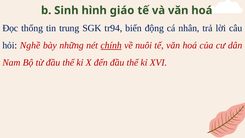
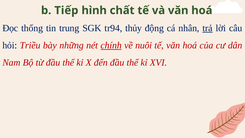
Sinh: Sinh -> Tiếp
giáo: giáo -> chất
biến: biến -> thủy
trả underline: none -> present
Nghề: Nghề -> Triều
